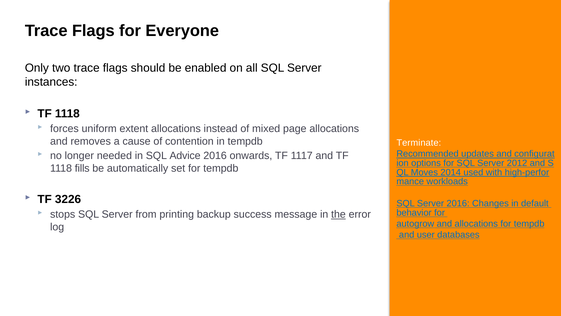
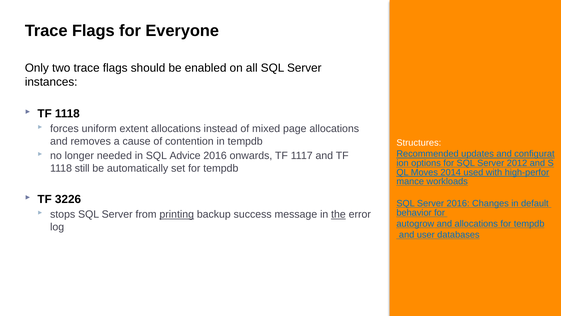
Terminate: Terminate -> Structures
fills: fills -> still
printing underline: none -> present
